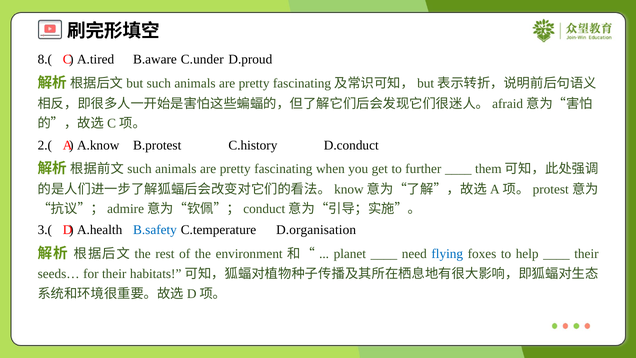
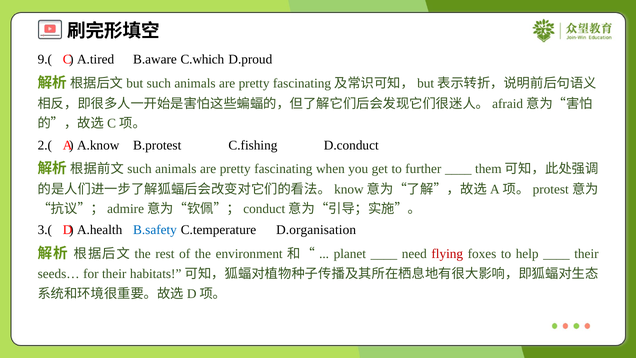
8.(: 8.( -> 9.(
C.under: C.under -> C.which
C.history: C.history -> C.fishing
flying colour: blue -> red
